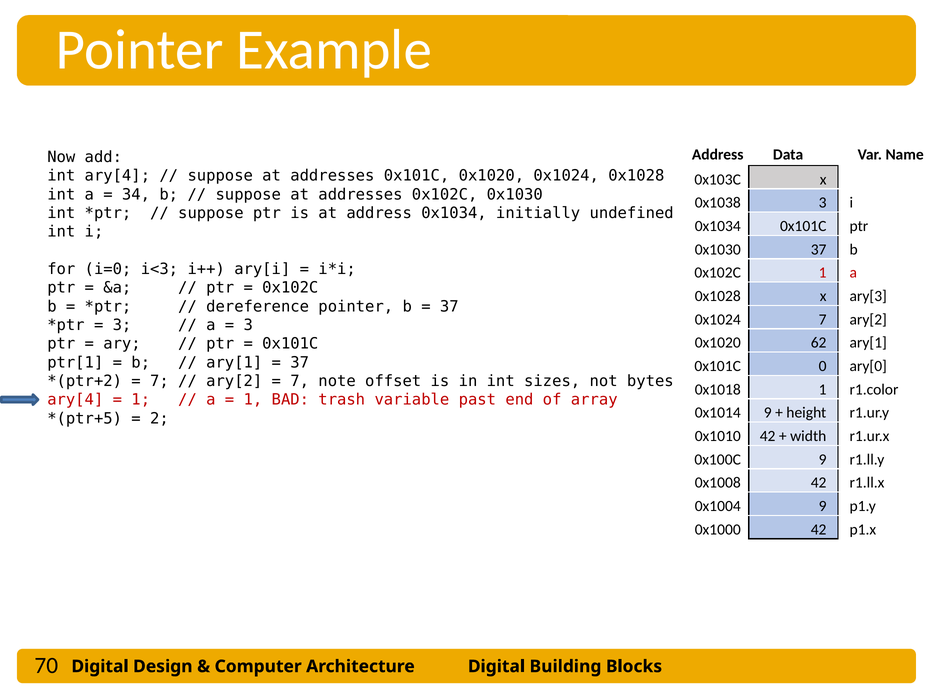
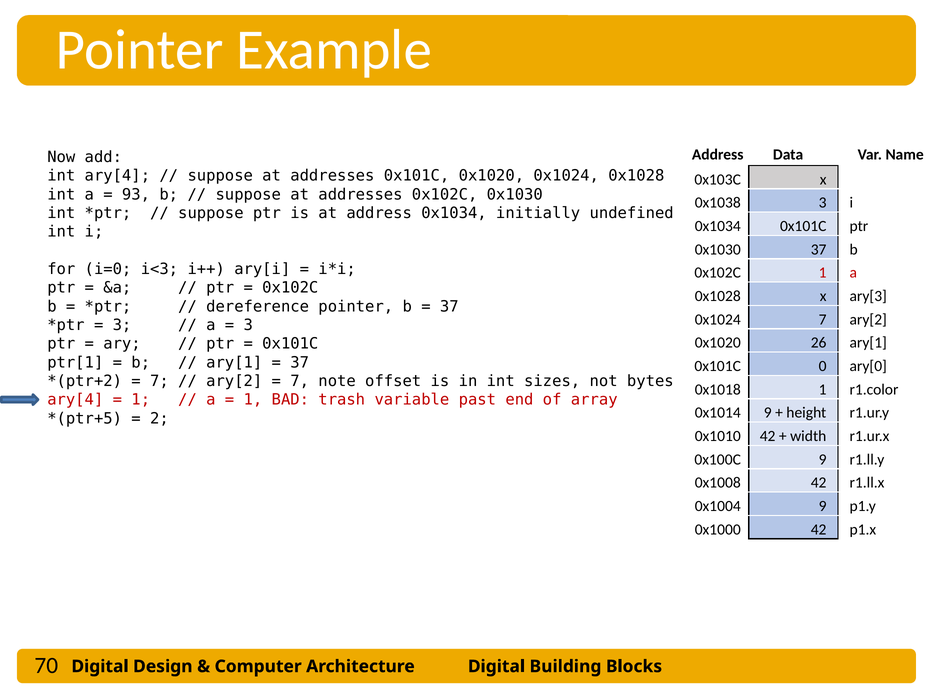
34: 34 -> 93
62: 62 -> 26
